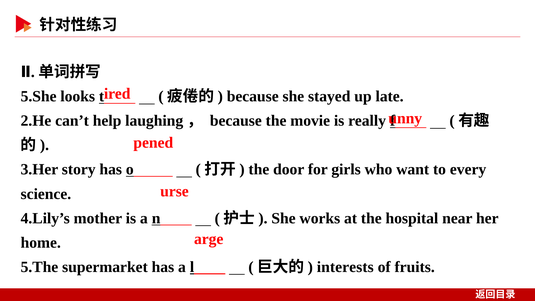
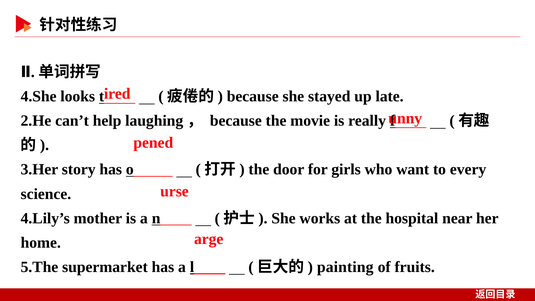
5.She: 5.She -> 4.She
interests: interests -> painting
